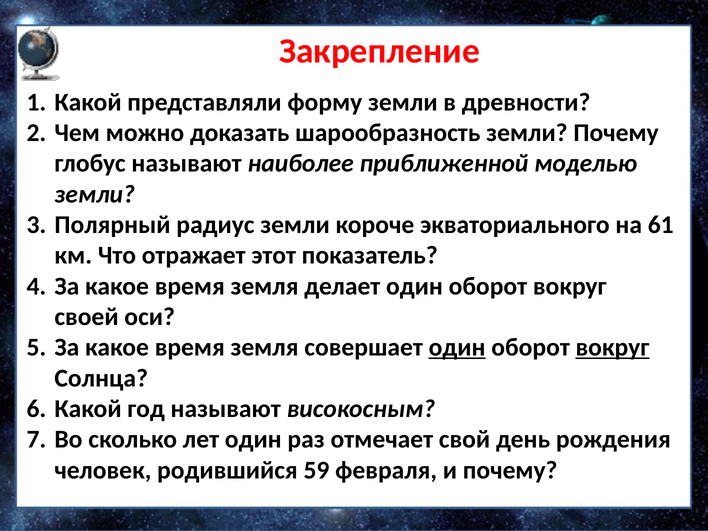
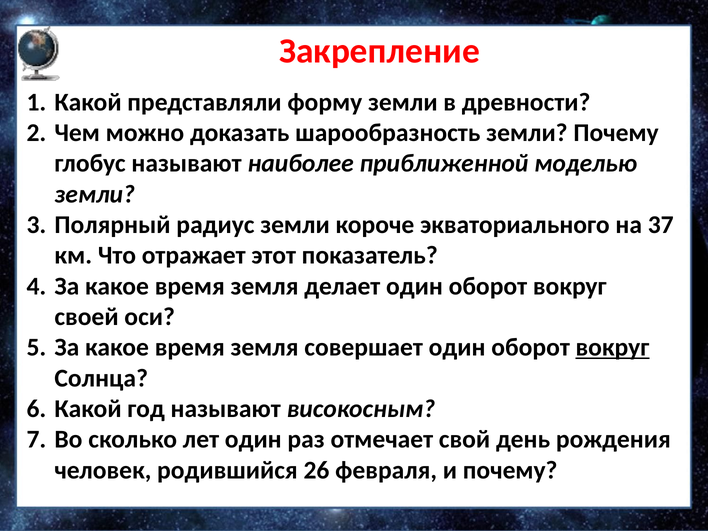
61: 61 -> 37
один at (457, 347) underline: present -> none
59: 59 -> 26
